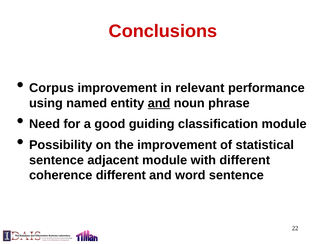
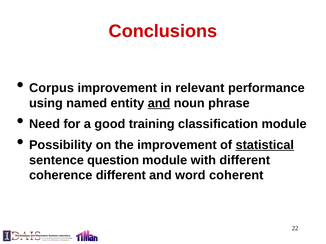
guiding: guiding -> training
statistical underline: none -> present
adjacent: adjacent -> question
word sentence: sentence -> coherent
